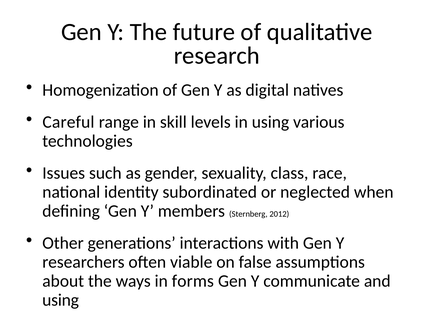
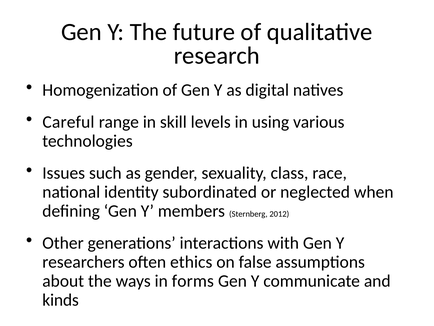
viable: viable -> ethics
using at (61, 299): using -> kinds
